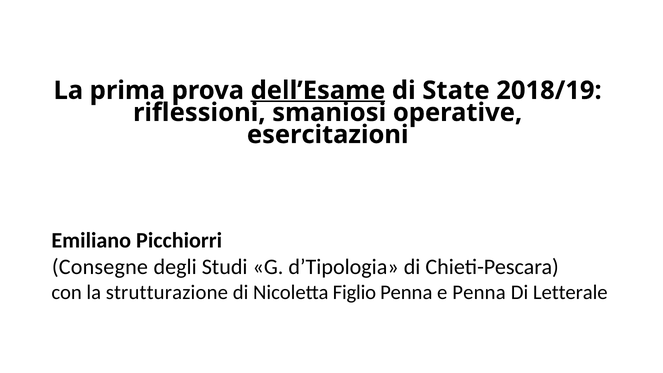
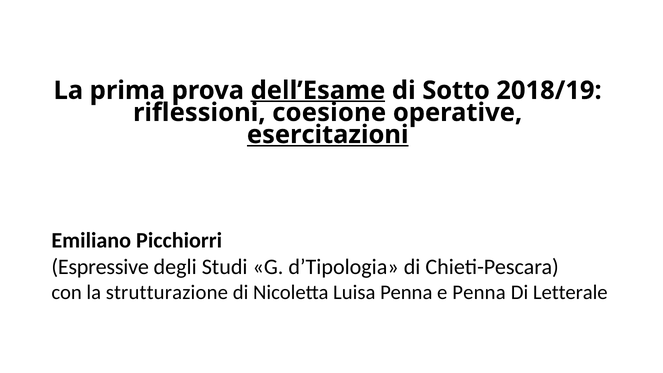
State: State -> Sotto
smaniosi: smaniosi -> coesione
esercitazioni underline: none -> present
Consegne: Consegne -> Espressive
Figlio: Figlio -> Luisa
